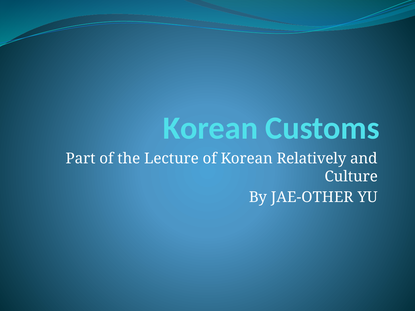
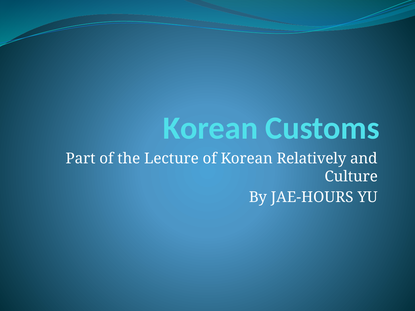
JAE-OTHER: JAE-OTHER -> JAE-HOURS
